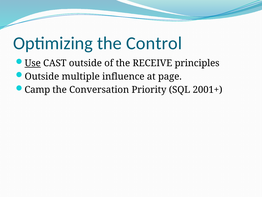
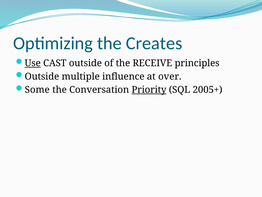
Control: Control -> Creates
page: page -> over
Camp: Camp -> Some
Priority underline: none -> present
2001+: 2001+ -> 2005+
